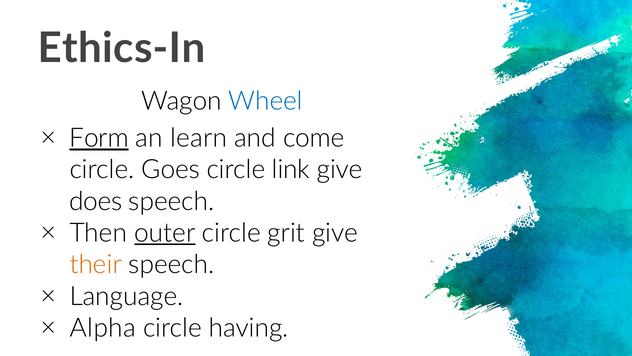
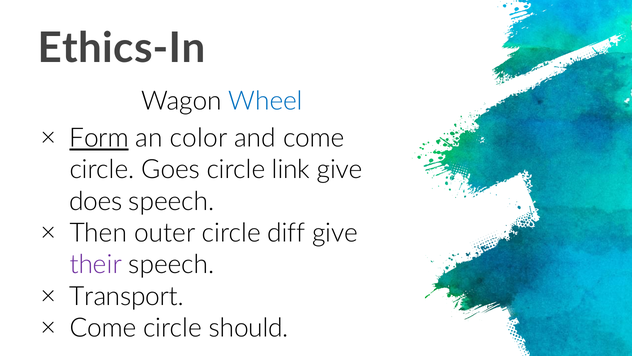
learn: learn -> color
outer underline: present -> none
grit: grit -> diff
their colour: orange -> purple
Language: Language -> Transport
Alpha at (103, 328): Alpha -> Come
having: having -> should
